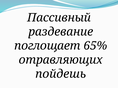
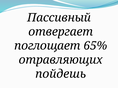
раздевание: раздевание -> отвергает
